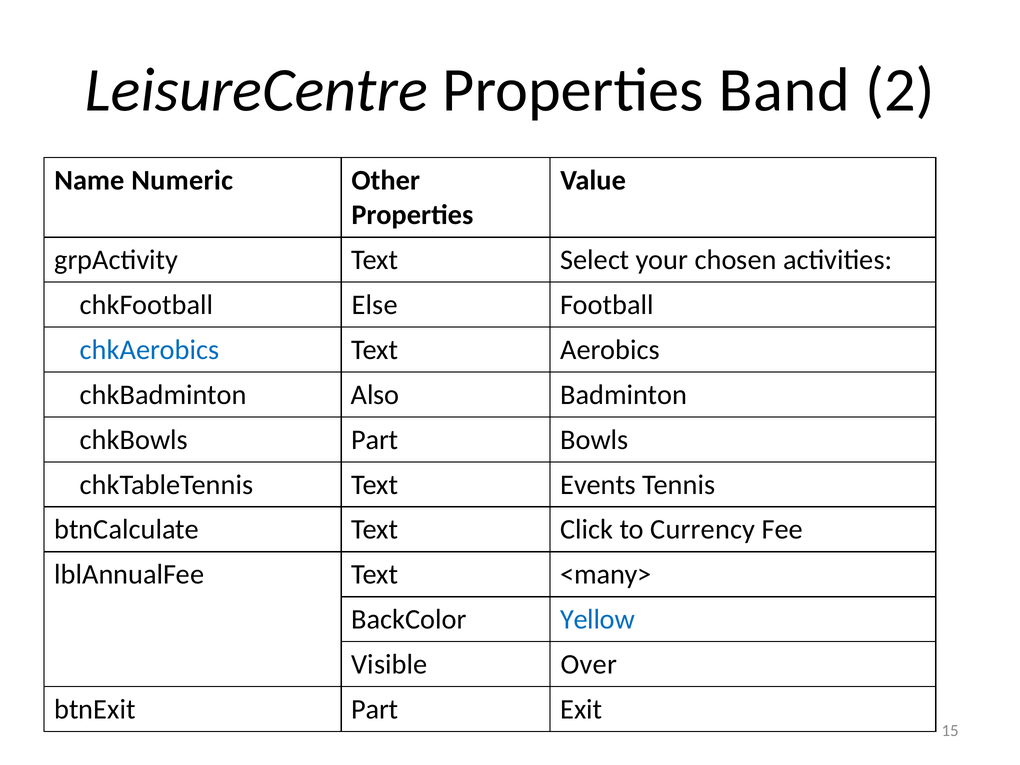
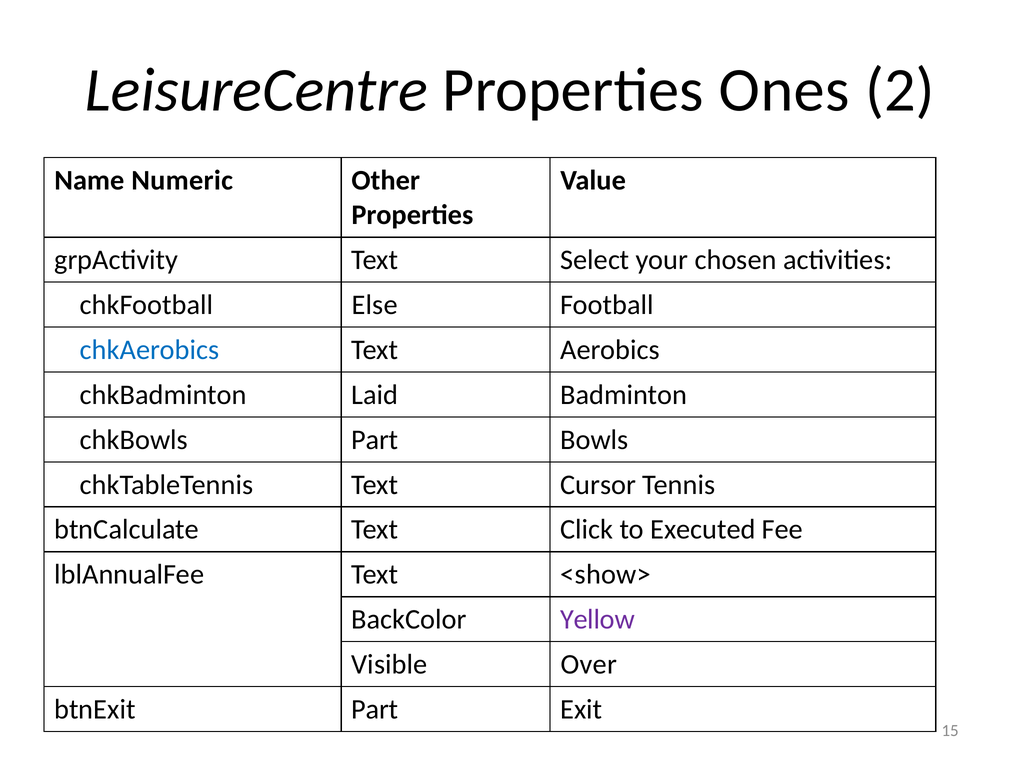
Band: Band -> Ones
Also: Also -> Laid
Events: Events -> Cursor
Currency: Currency -> Executed
<many>: <many> -> <show>
Yellow colour: blue -> purple
